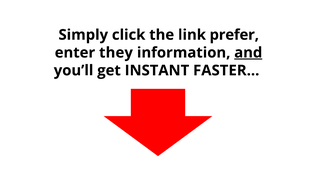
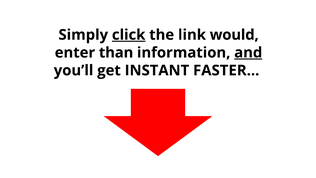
click underline: none -> present
prefer: prefer -> would
they: they -> than
